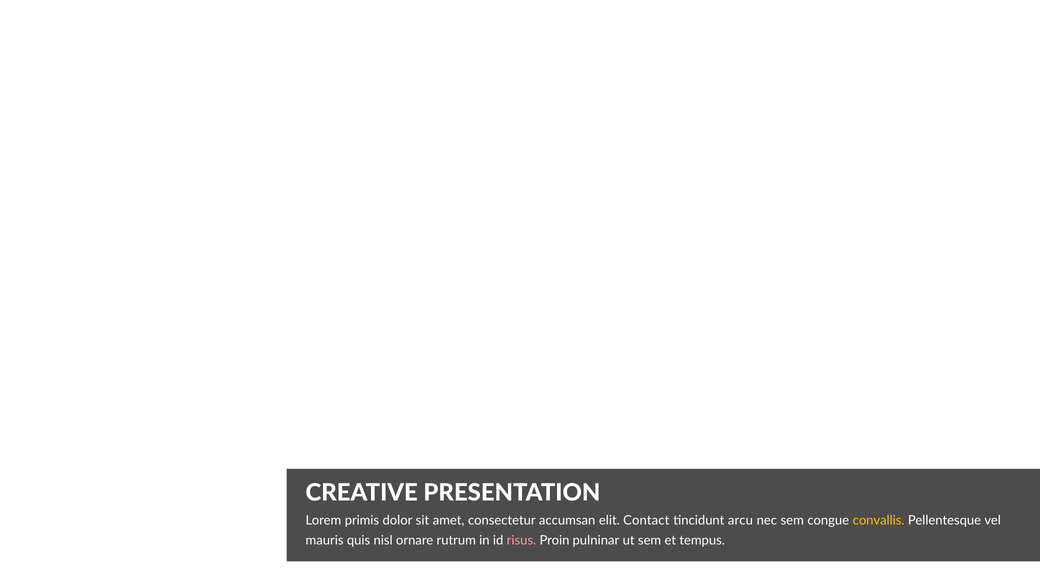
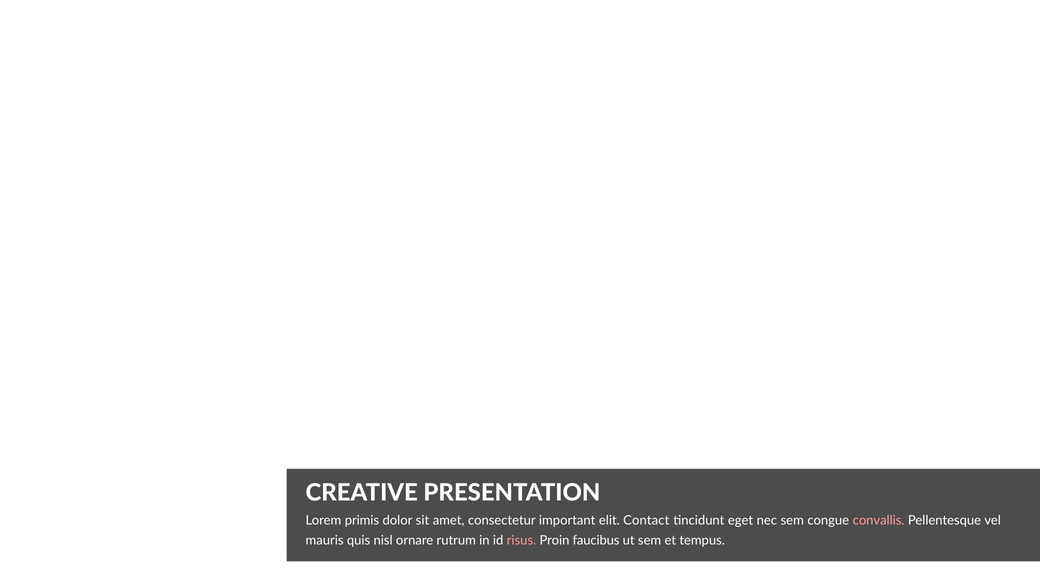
accumsan: accumsan -> important
arcu: arcu -> eget
convallis colour: yellow -> pink
pulninar: pulninar -> faucibus
